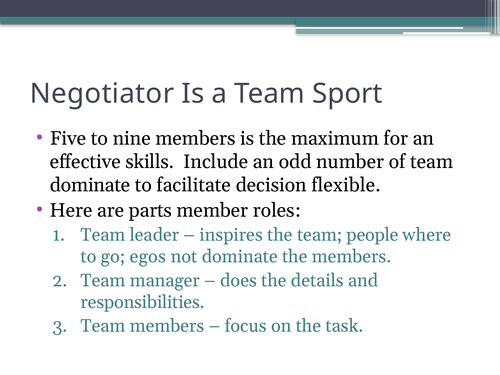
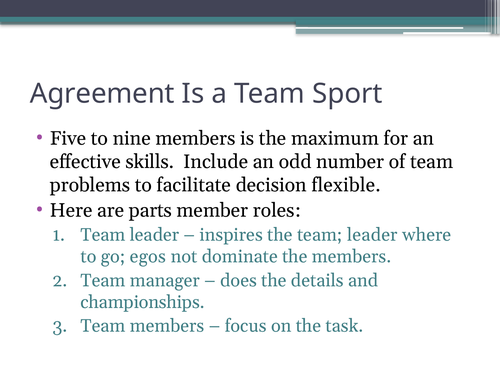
Negotiator: Negotiator -> Agreement
dominate at (90, 185): dominate -> problems
the team people: people -> leader
responsibilities: responsibilities -> championships
